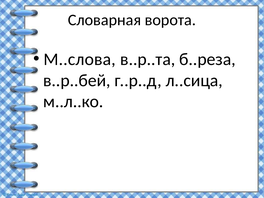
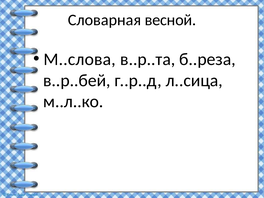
ворота: ворота -> весной
